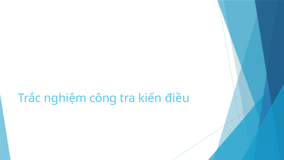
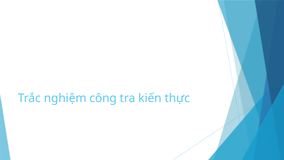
điều: điều -> thực
